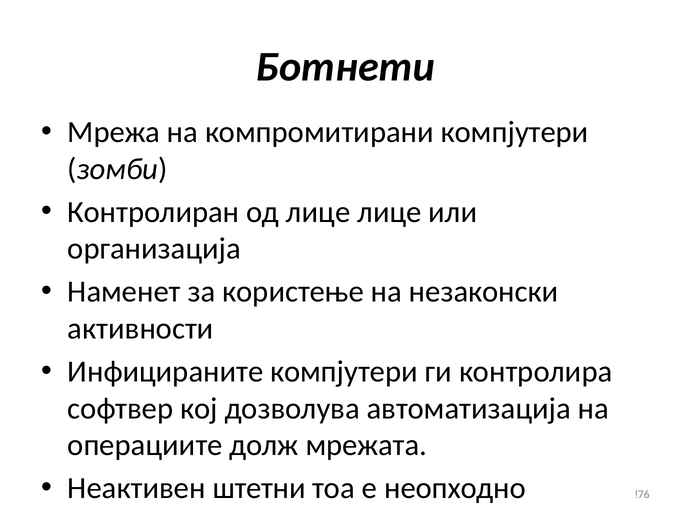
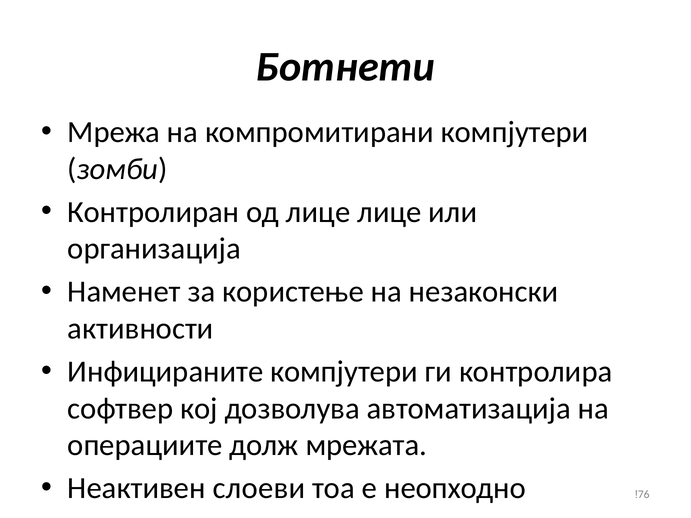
штетни: штетни -> слоеви
